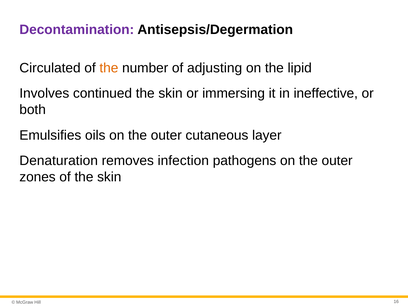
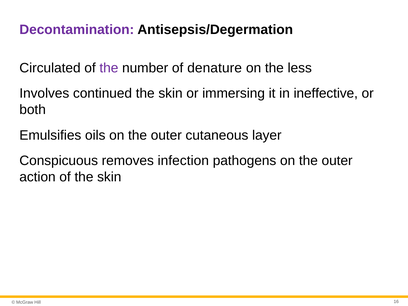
the at (109, 68) colour: orange -> purple
adjusting: adjusting -> denature
lipid: lipid -> less
Denaturation: Denaturation -> Conspicuous
zones: zones -> action
